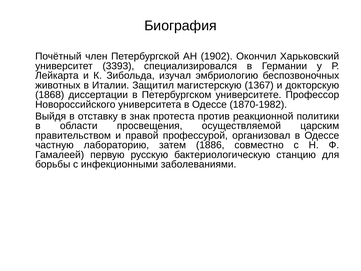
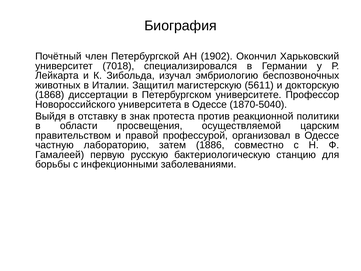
3393: 3393 -> 7018
1367: 1367 -> 5611
1870-1982: 1870-1982 -> 1870-5040
